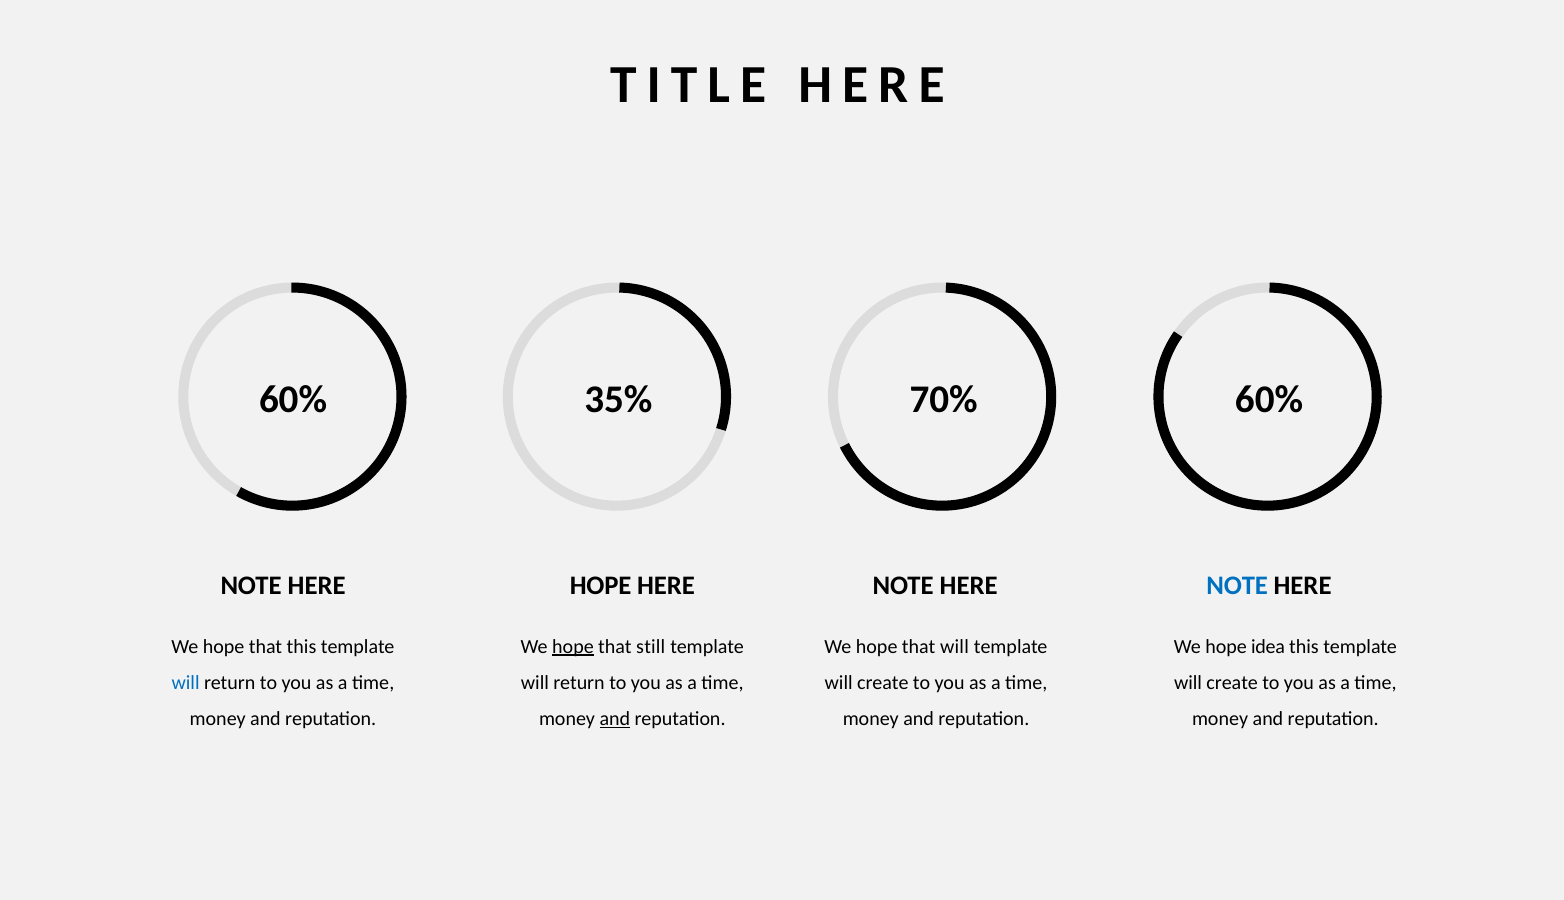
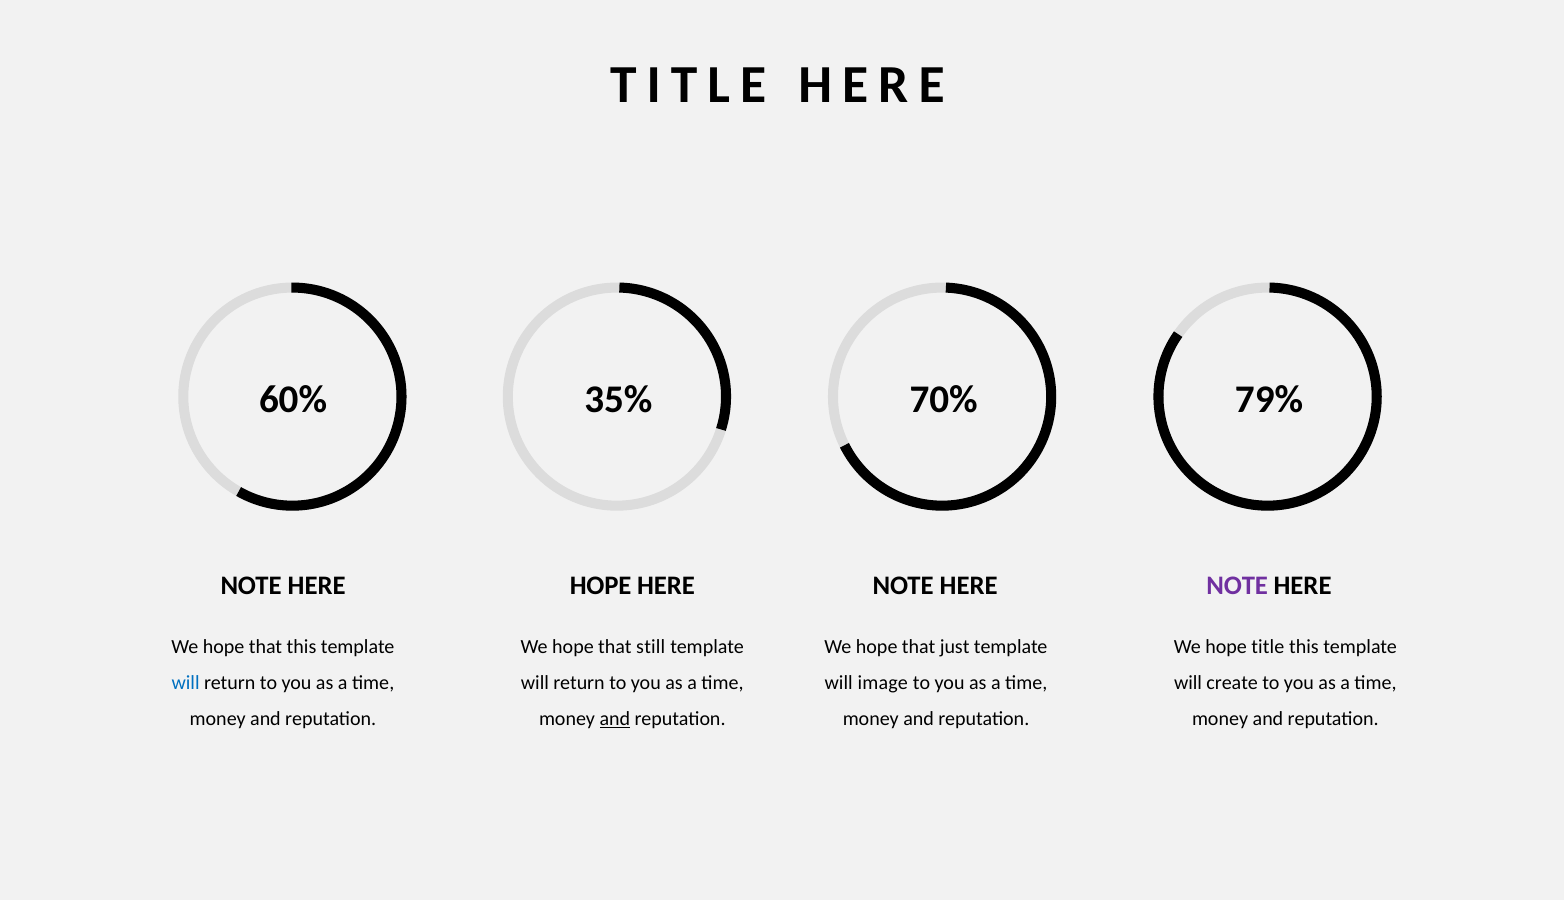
60% at (1269, 400): 60% -> 79%
NOTE at (1237, 586) colour: blue -> purple
hope at (573, 647) underline: present -> none
that will: will -> just
hope idea: idea -> title
create at (883, 683): create -> image
